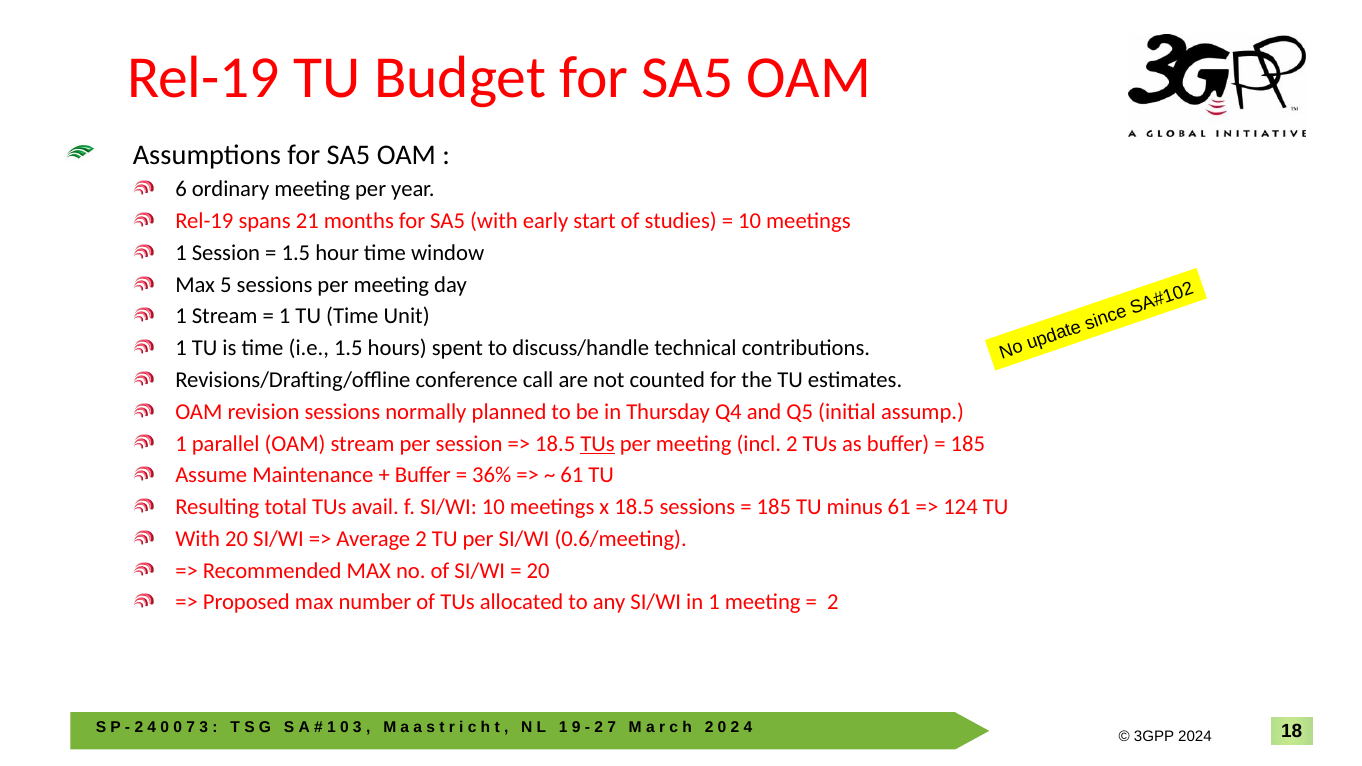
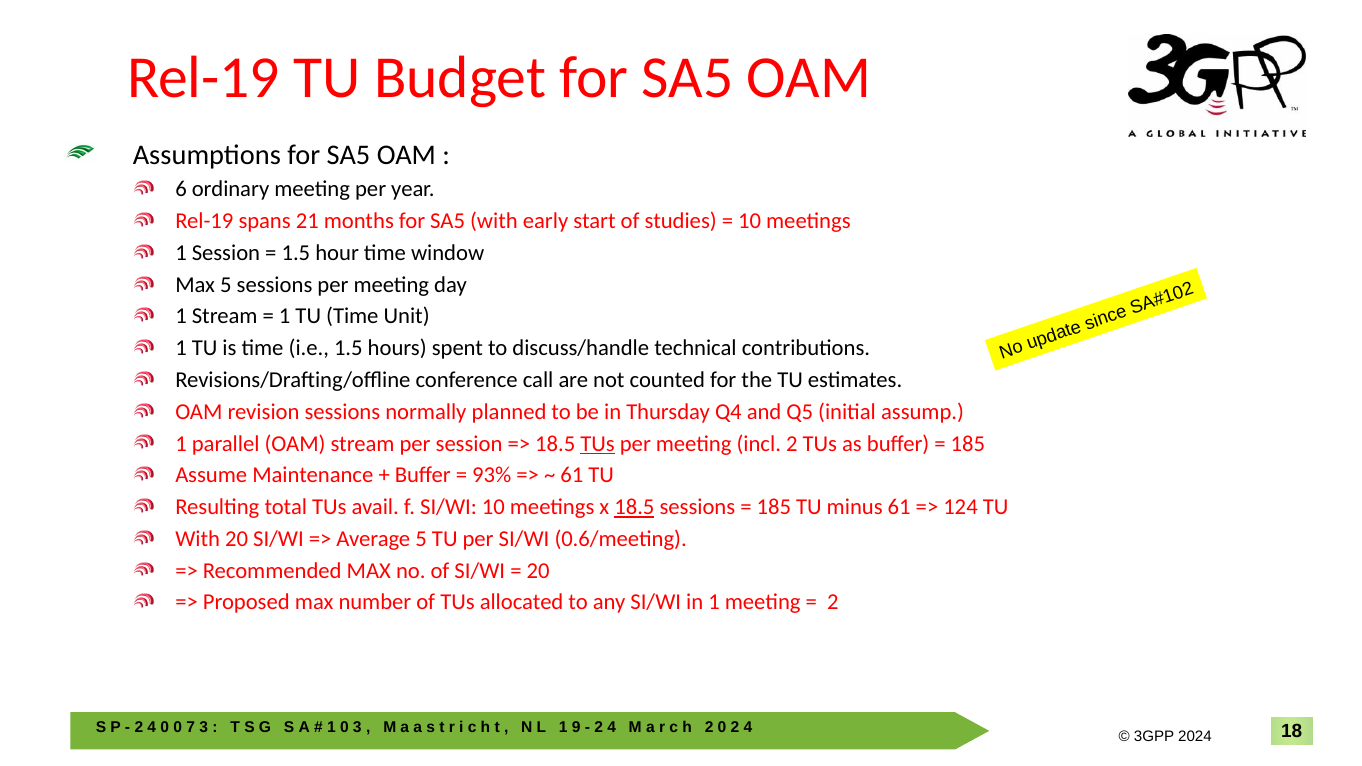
36%: 36% -> 93%
18.5 at (634, 507) underline: none -> present
Average 2: 2 -> 5
7 at (612, 728): 7 -> 4
